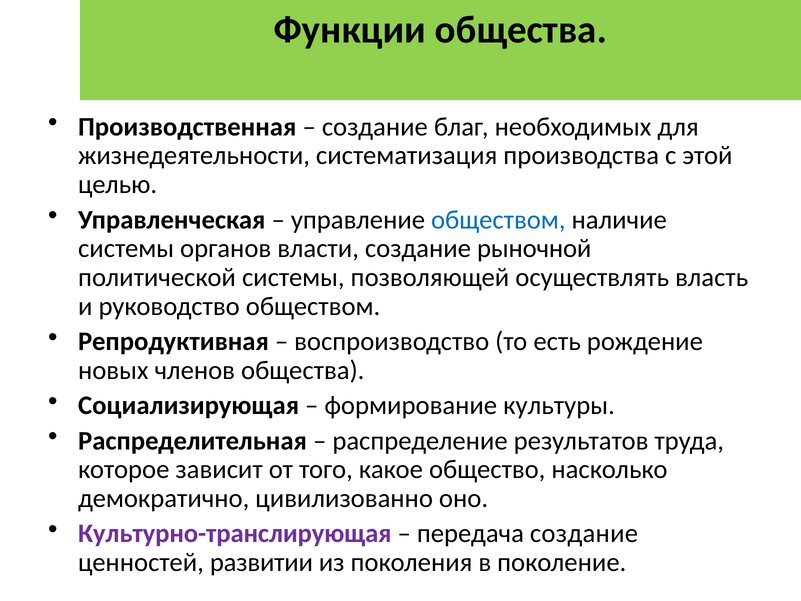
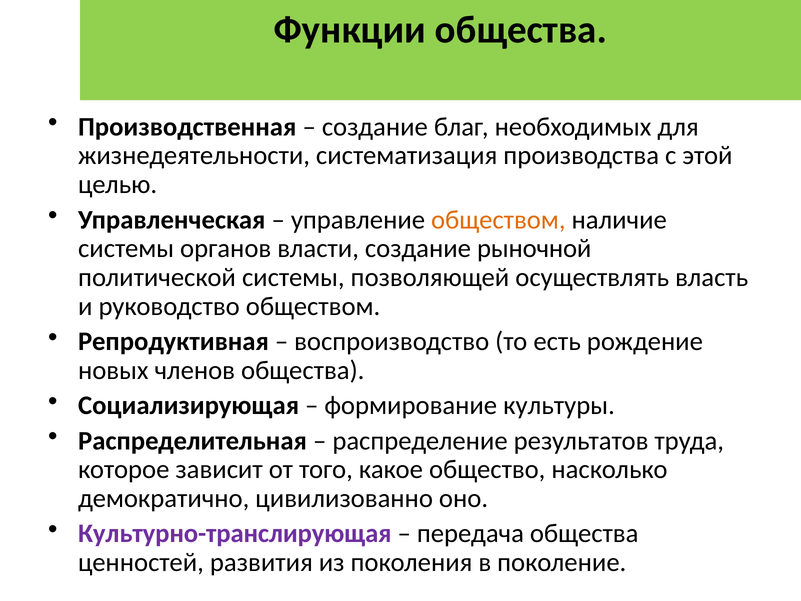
обществом at (498, 220) colour: blue -> orange
передача создание: создание -> общества
развитии: развитии -> развития
